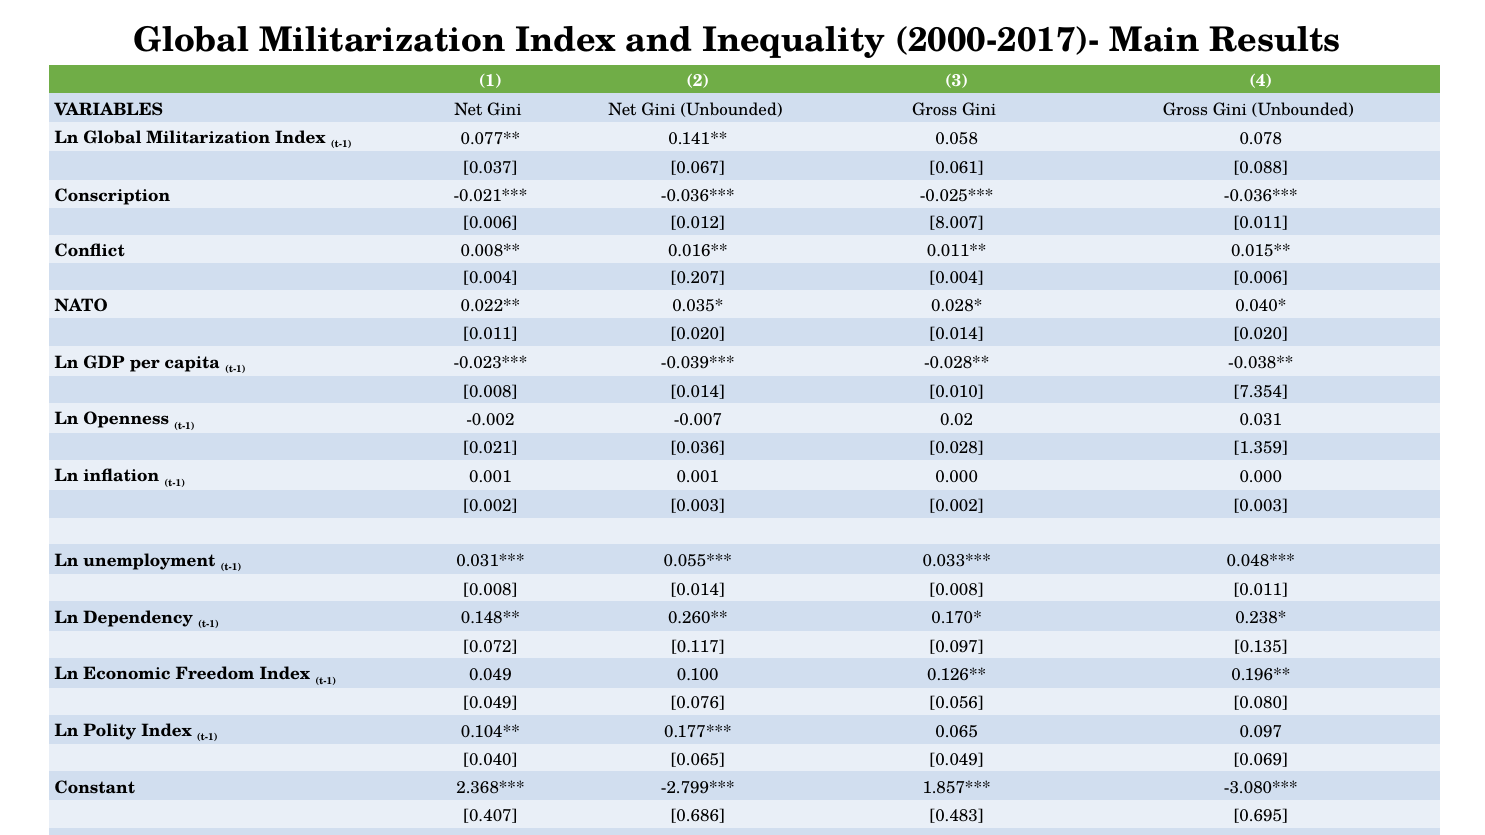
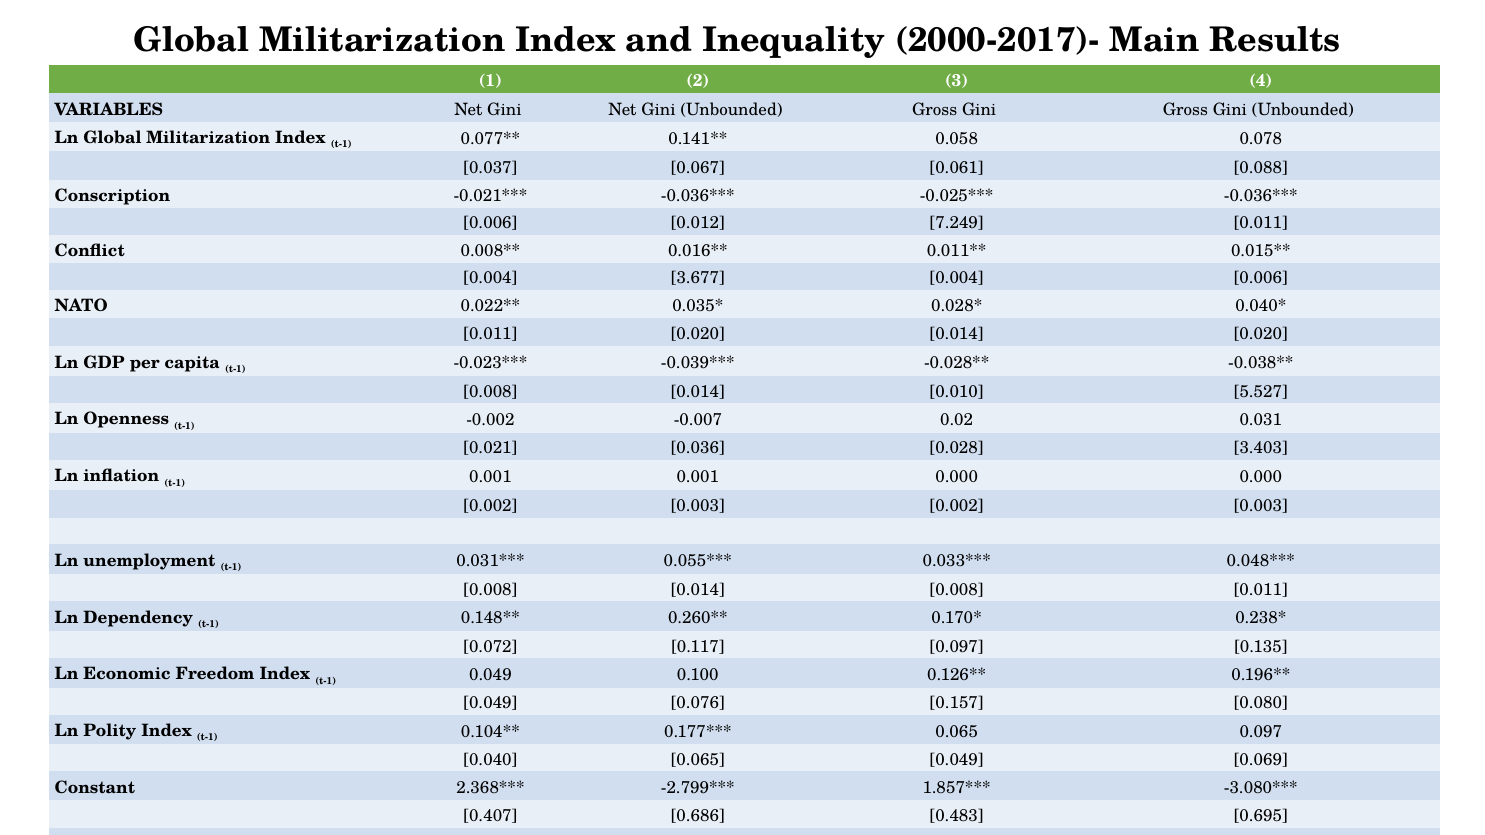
8.007: 8.007 -> 7.249
0.207: 0.207 -> 3.677
7.354: 7.354 -> 5.527
1.359: 1.359 -> 3.403
0.056: 0.056 -> 0.157
